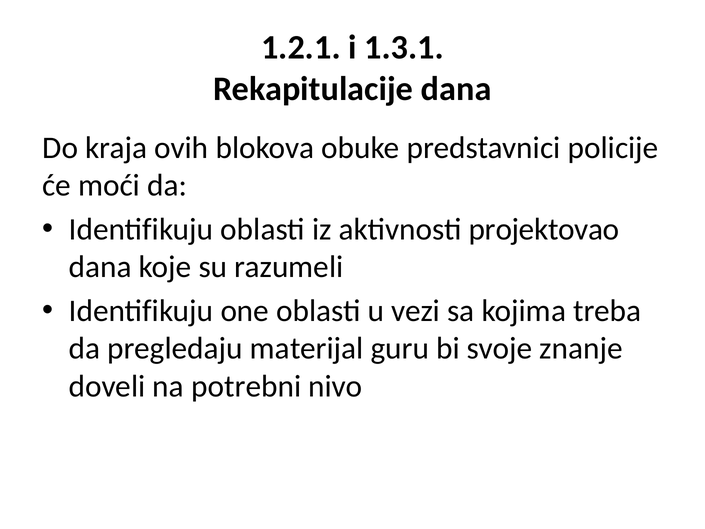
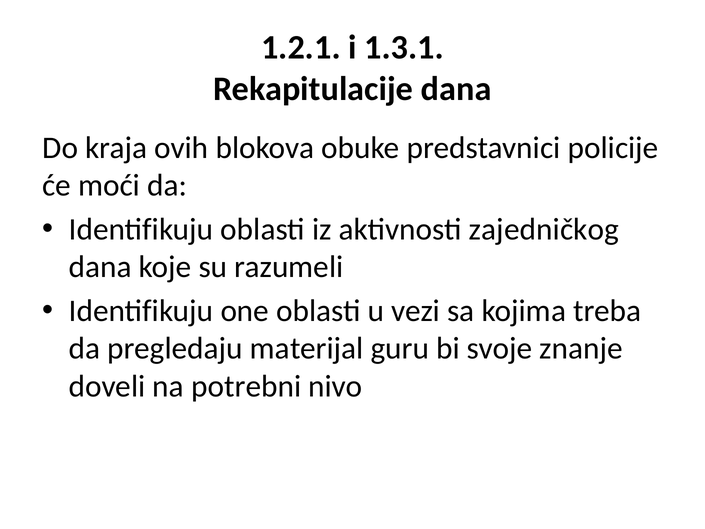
projektovao: projektovao -> zajedničkog
